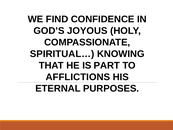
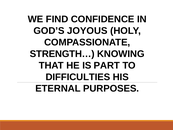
SPIRITUAL…: SPIRITUAL… -> STRENGTH…
AFFLICTIONS: AFFLICTIONS -> DIFFICULTIES
